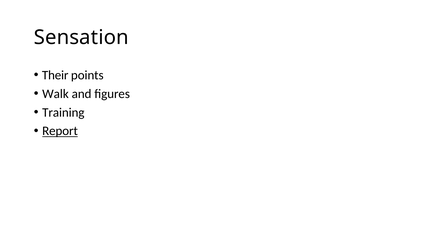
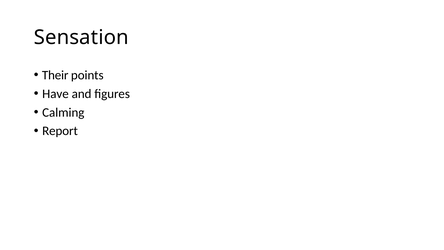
Walk: Walk -> Have
Training: Training -> Calming
Report underline: present -> none
